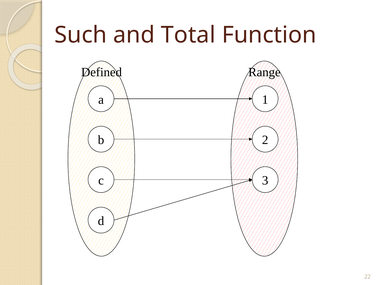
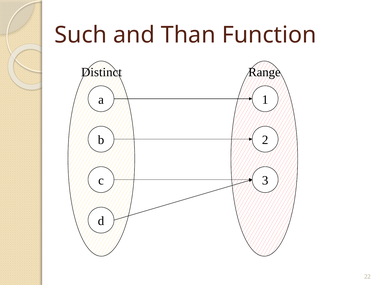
Total: Total -> Than
Defined: Defined -> Distinct
